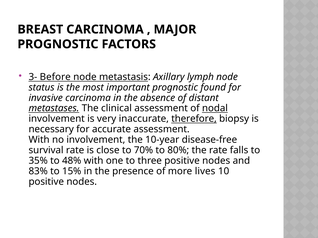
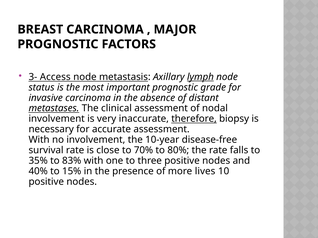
Before: Before -> Access
lymph underline: none -> present
found: found -> grade
nodal underline: present -> none
48%: 48% -> 83%
83%: 83% -> 40%
